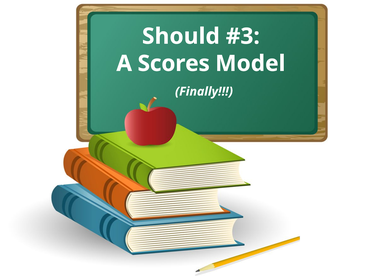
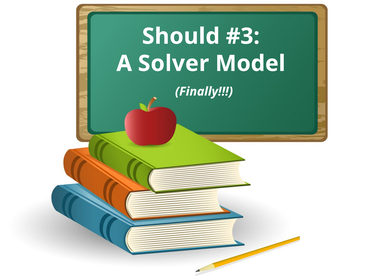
Scores: Scores -> Solver
